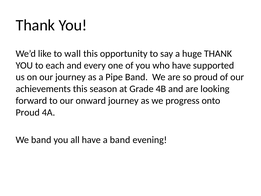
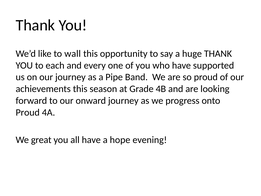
We band: band -> great
a band: band -> hope
